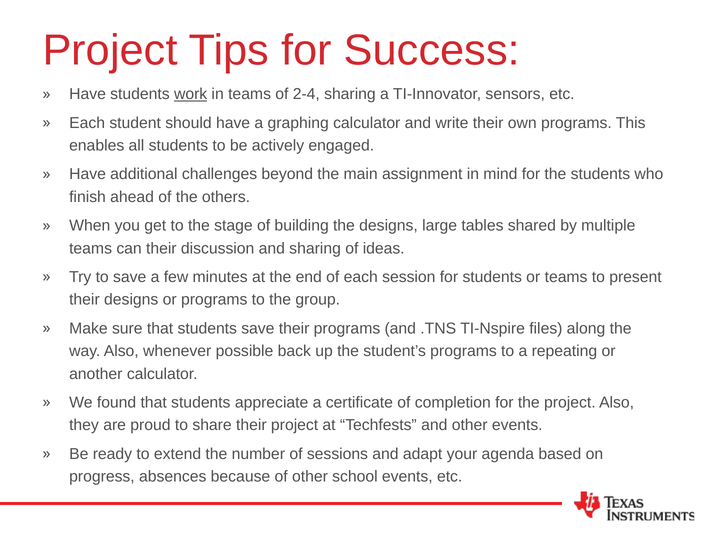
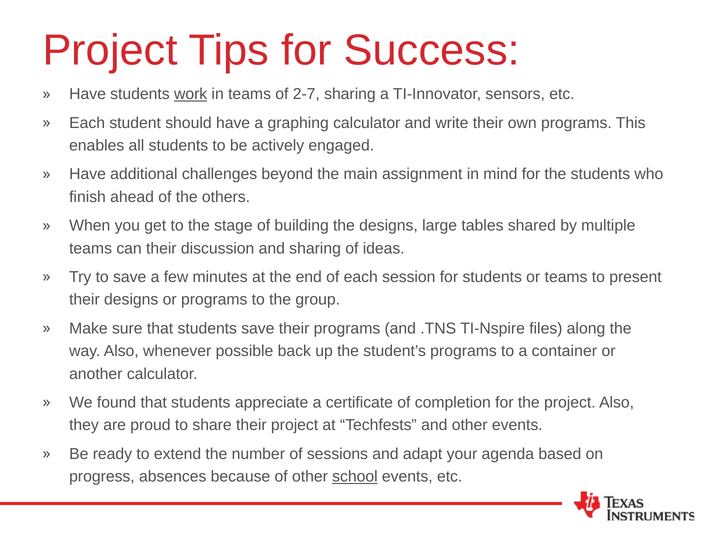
2-4: 2-4 -> 2-7
repeating: repeating -> container
school underline: none -> present
